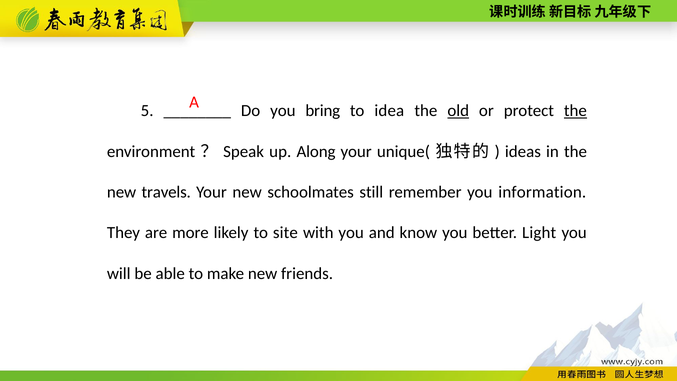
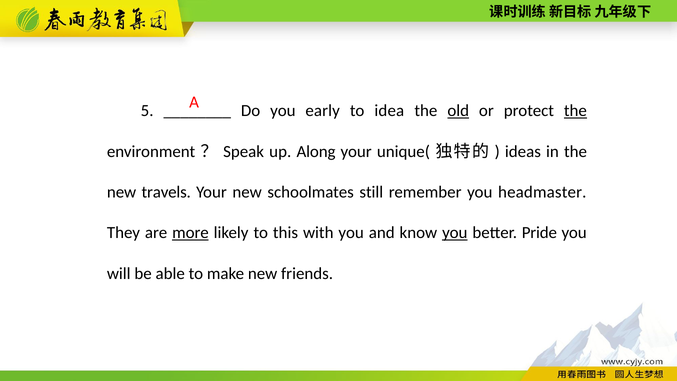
bring: bring -> early
information: information -> headmaster
more underline: none -> present
site: site -> this
you at (455, 233) underline: none -> present
Light: Light -> Pride
